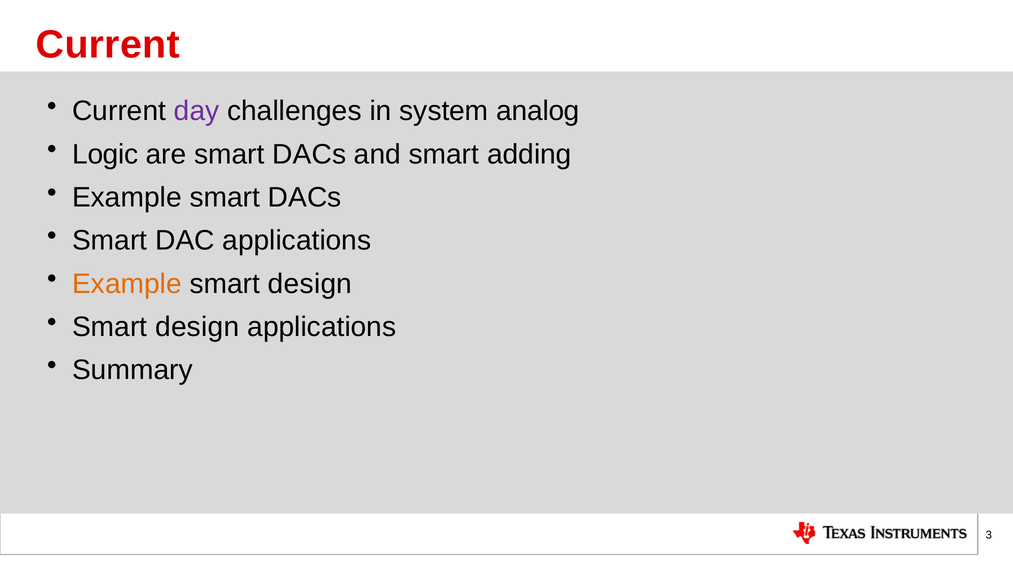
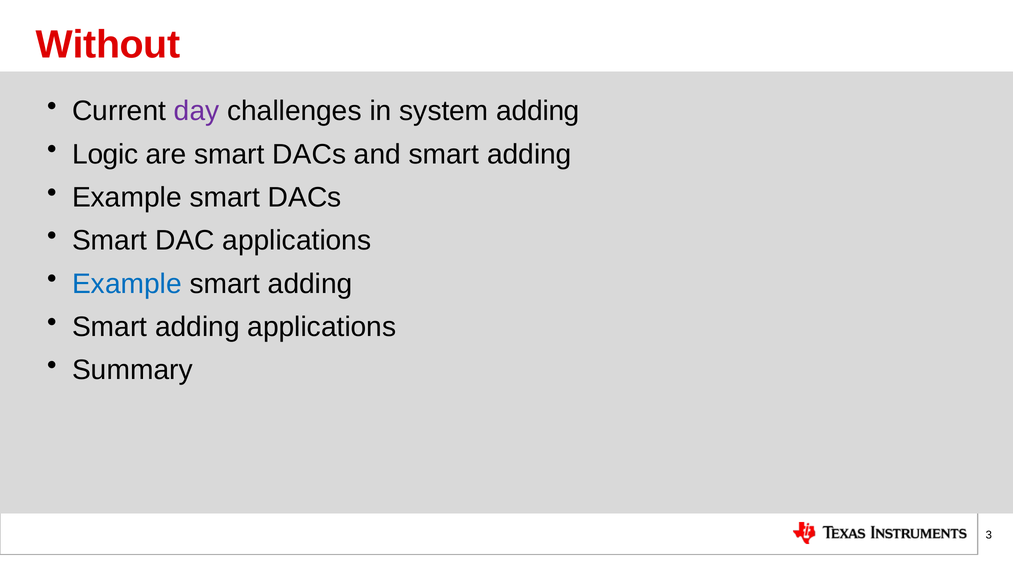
Current at (108, 45): Current -> Without
system analog: analog -> adding
Example at (127, 284) colour: orange -> blue
design at (310, 284): design -> adding
design at (197, 327): design -> adding
